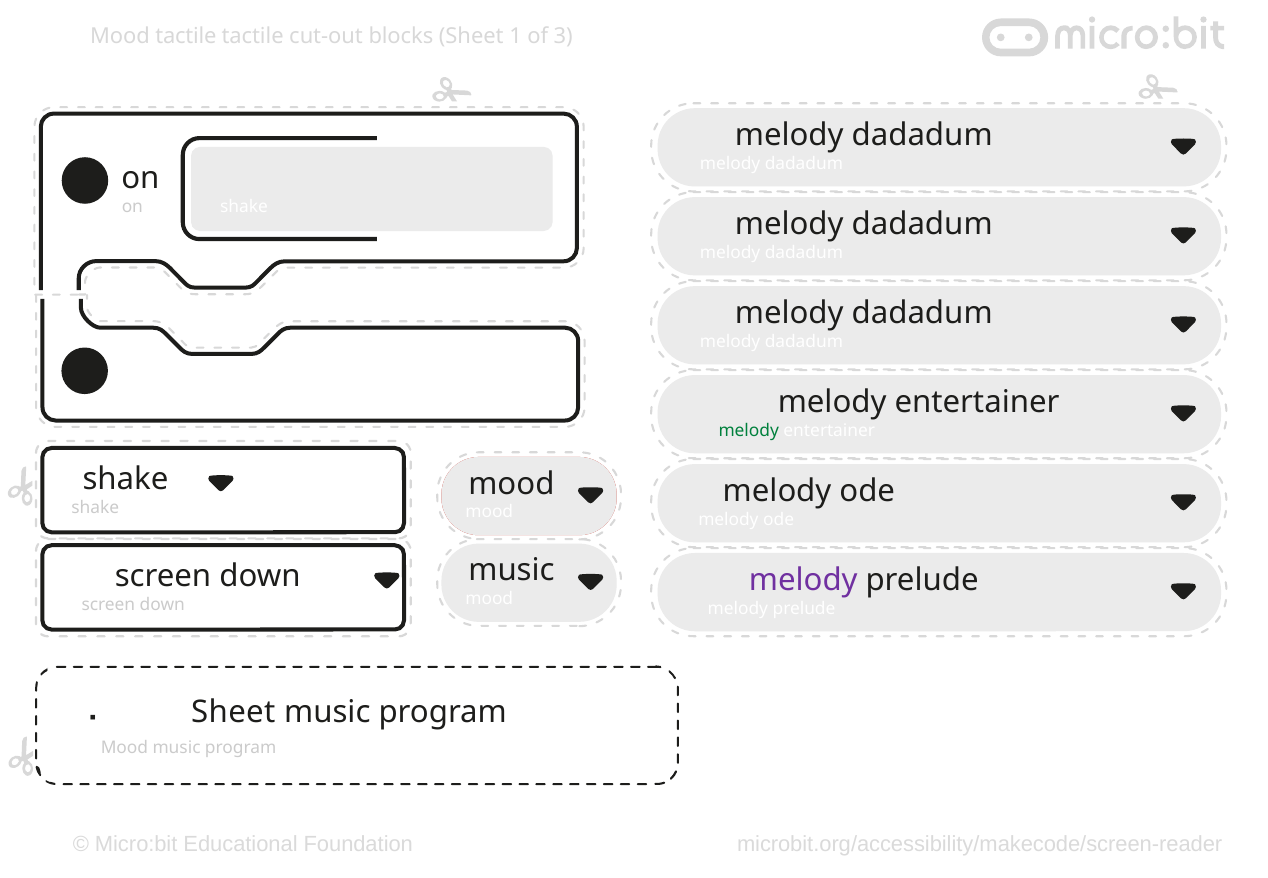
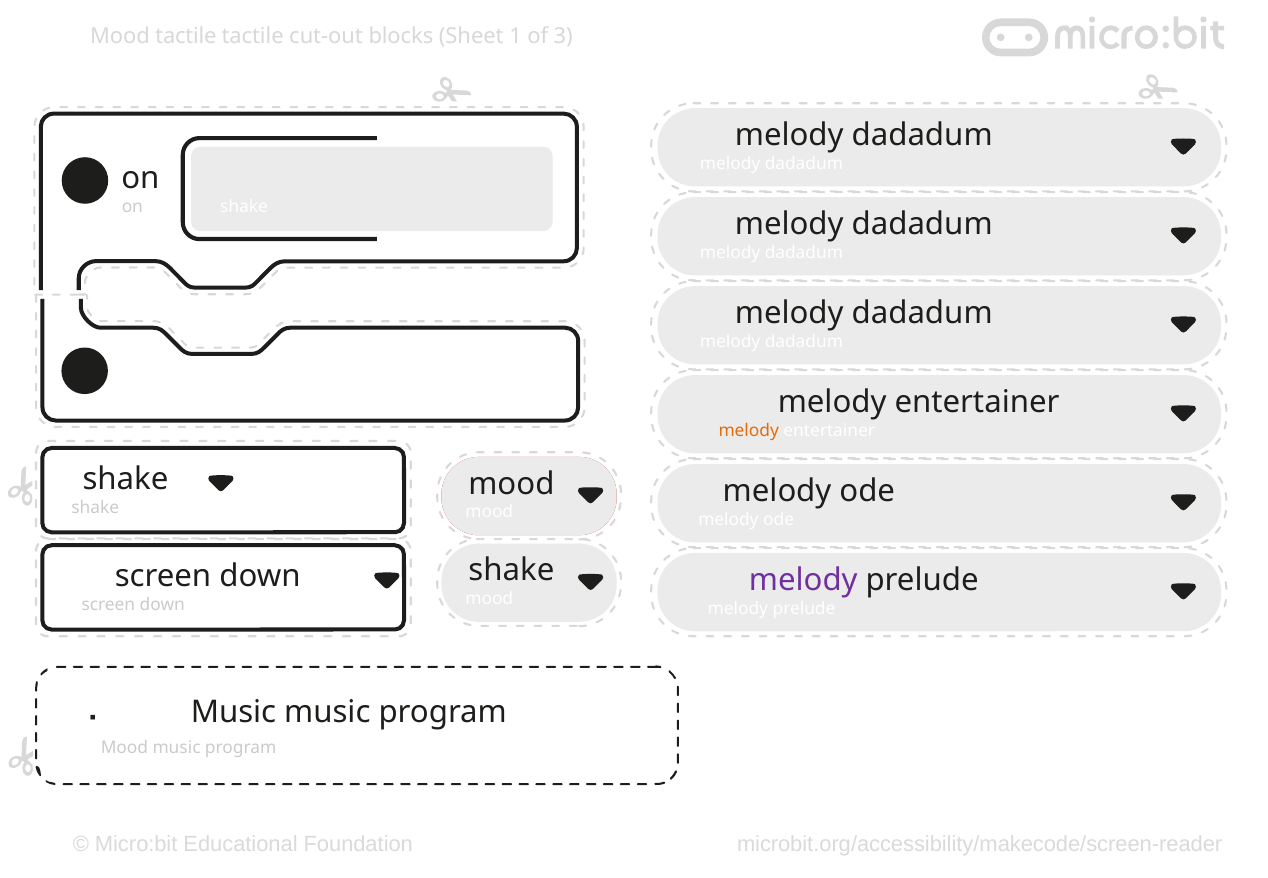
melody at (749, 430) colour: green -> orange
music at (511, 570): music -> shake
Sheet at (233, 712): Sheet -> Music
